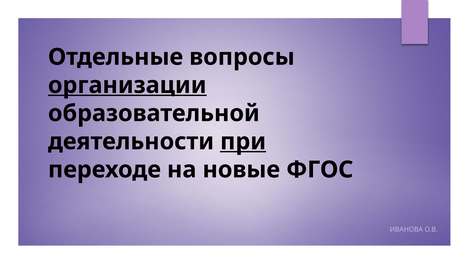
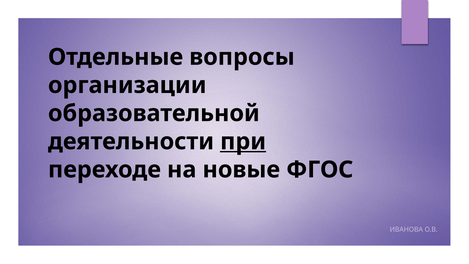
организации underline: present -> none
